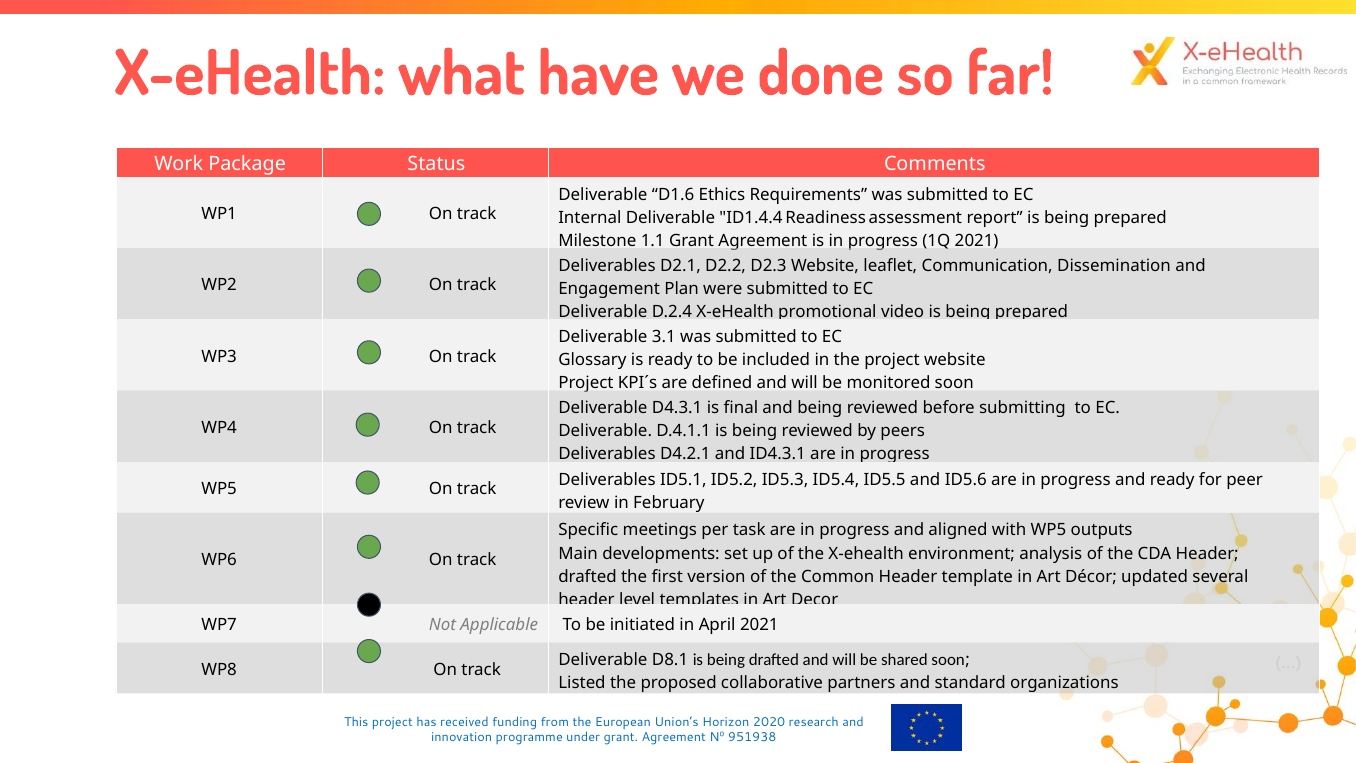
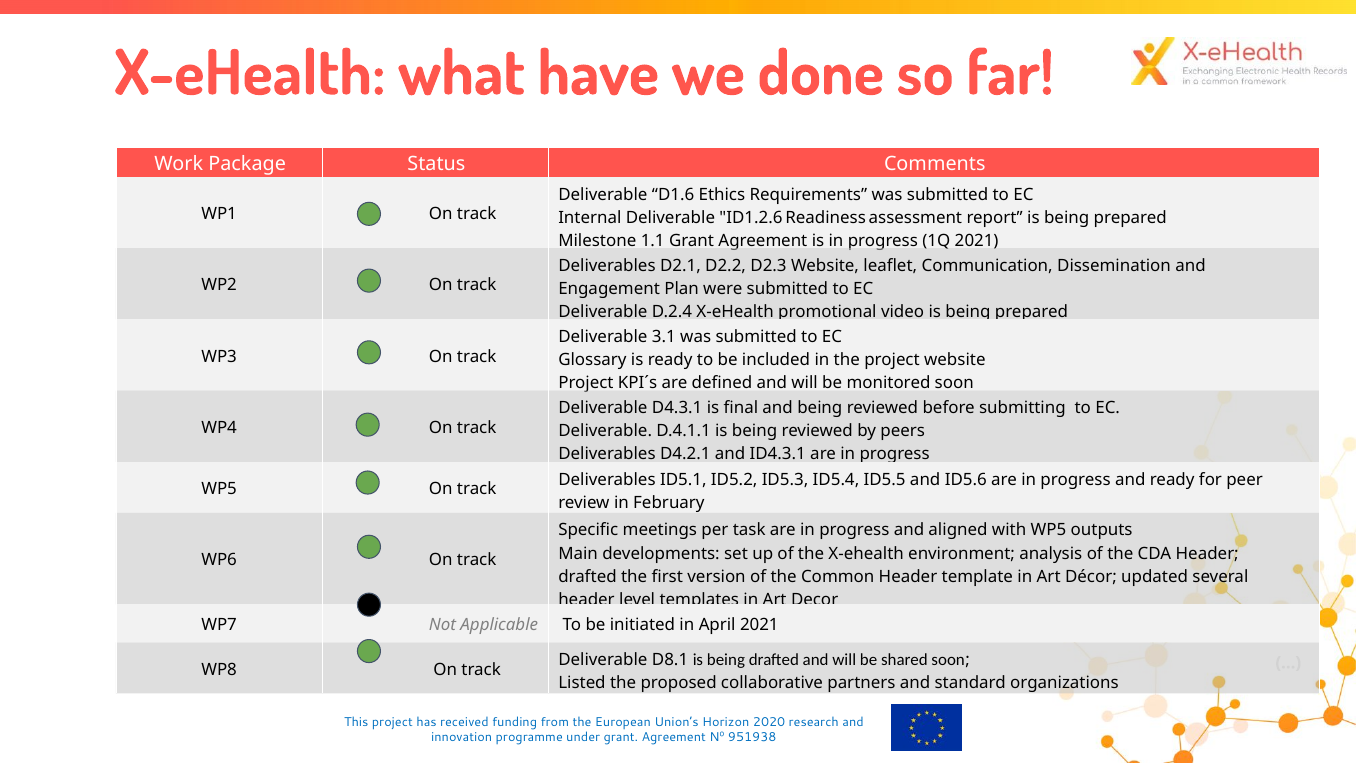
ID1.4.4: ID1.4.4 -> ID1.2.6
